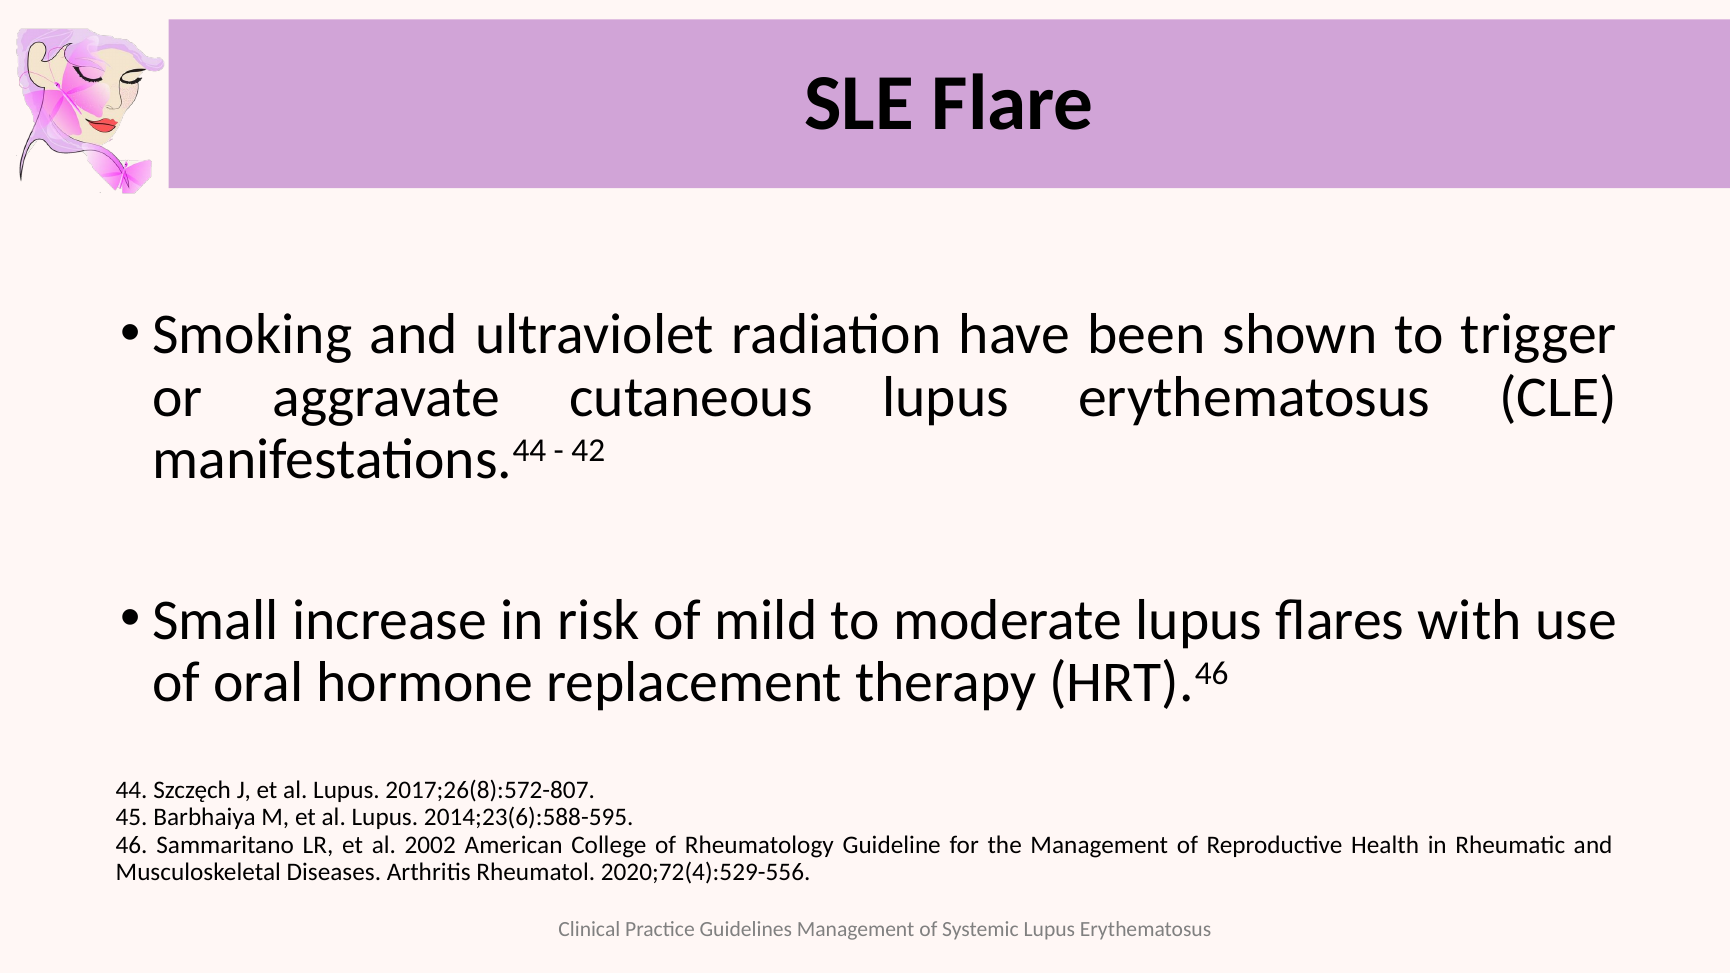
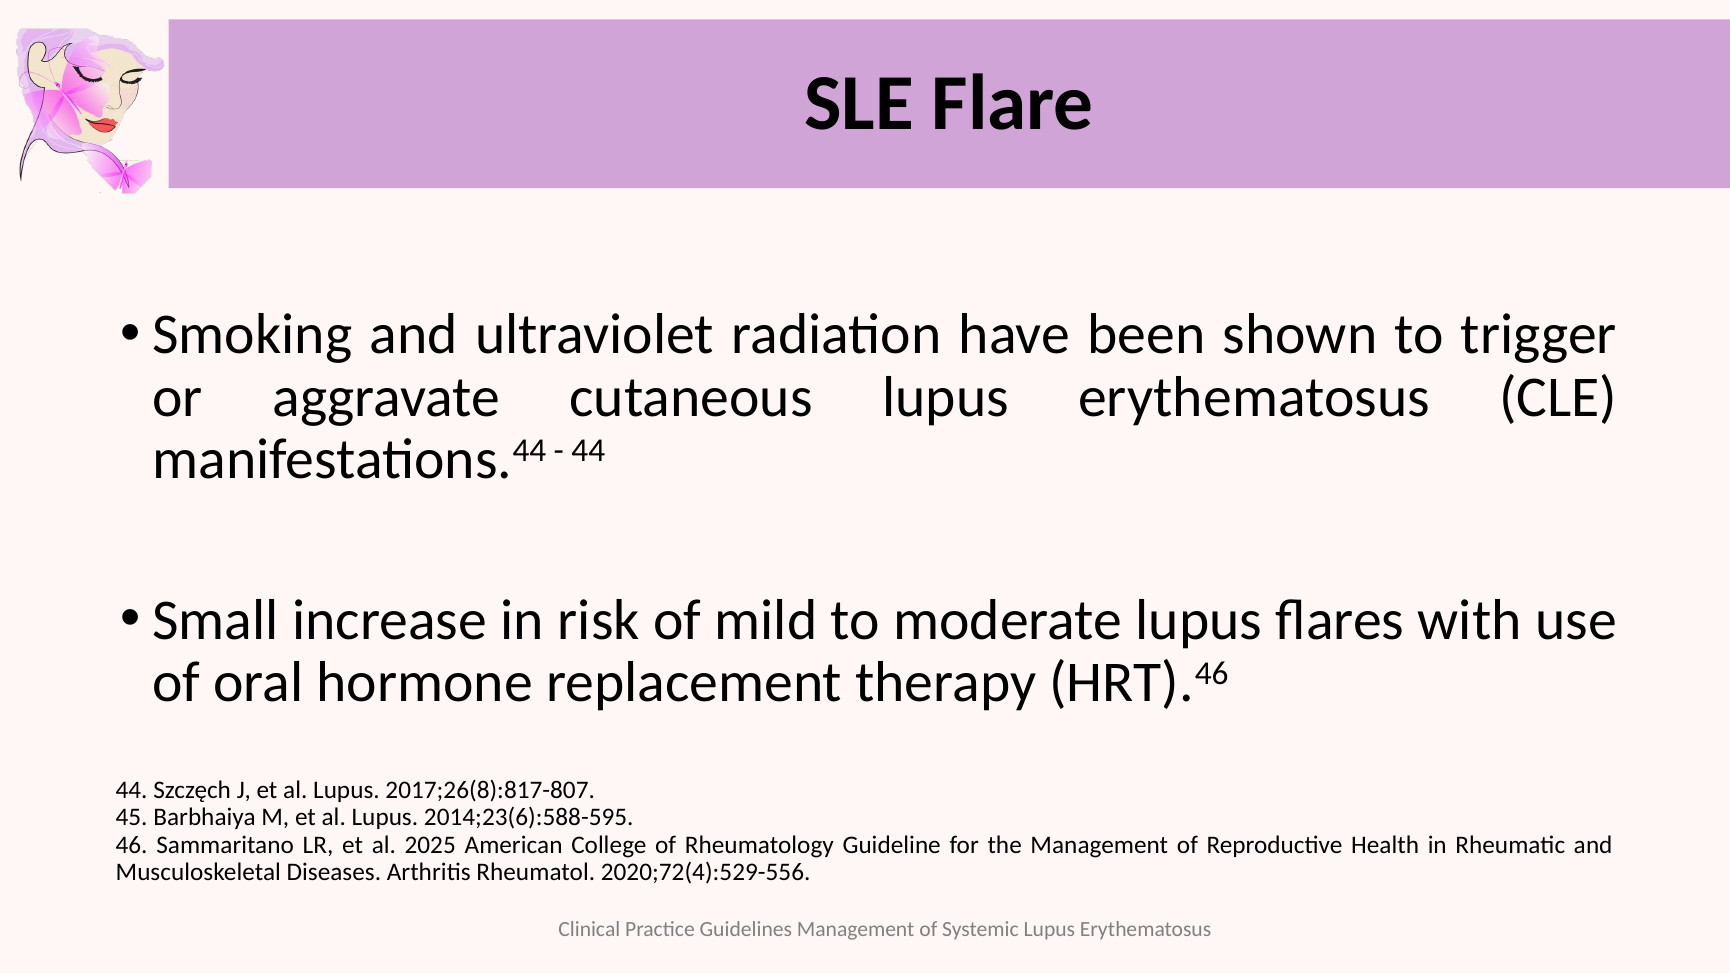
42 at (588, 450): 42 -> 44
2017;26(8):572-807: 2017;26(8):572-807 -> 2017;26(8):817-807
2002: 2002 -> 2025
